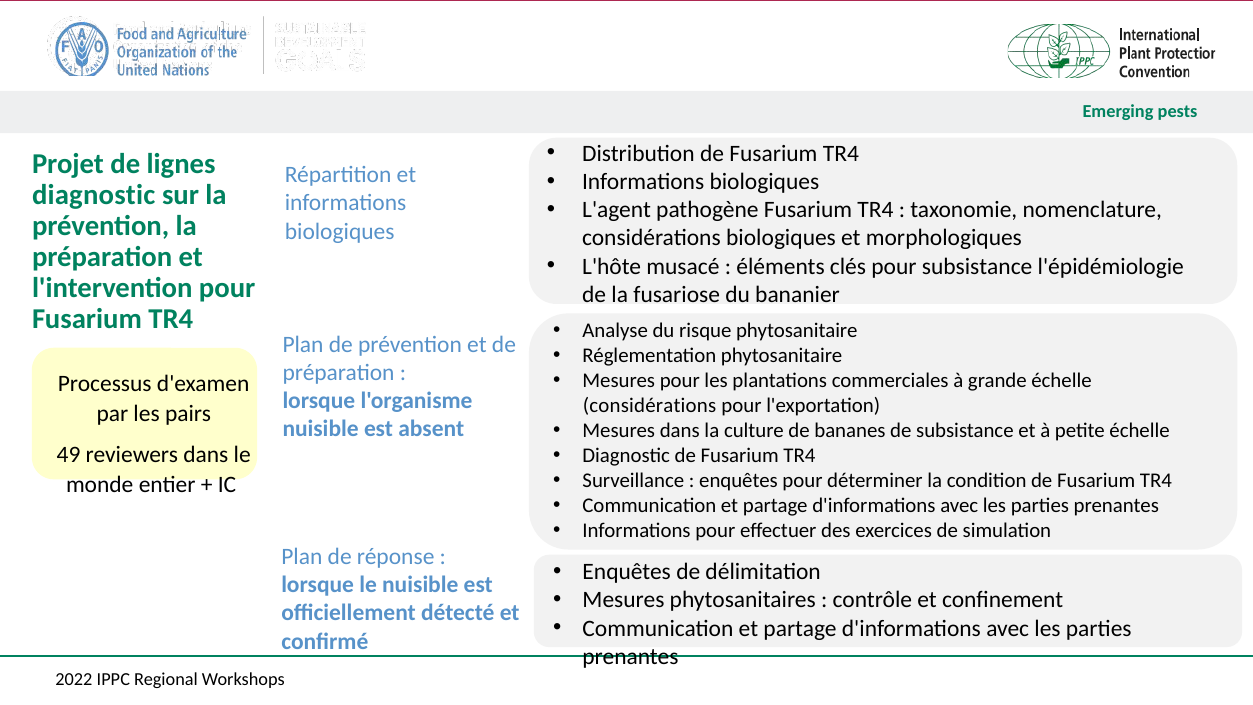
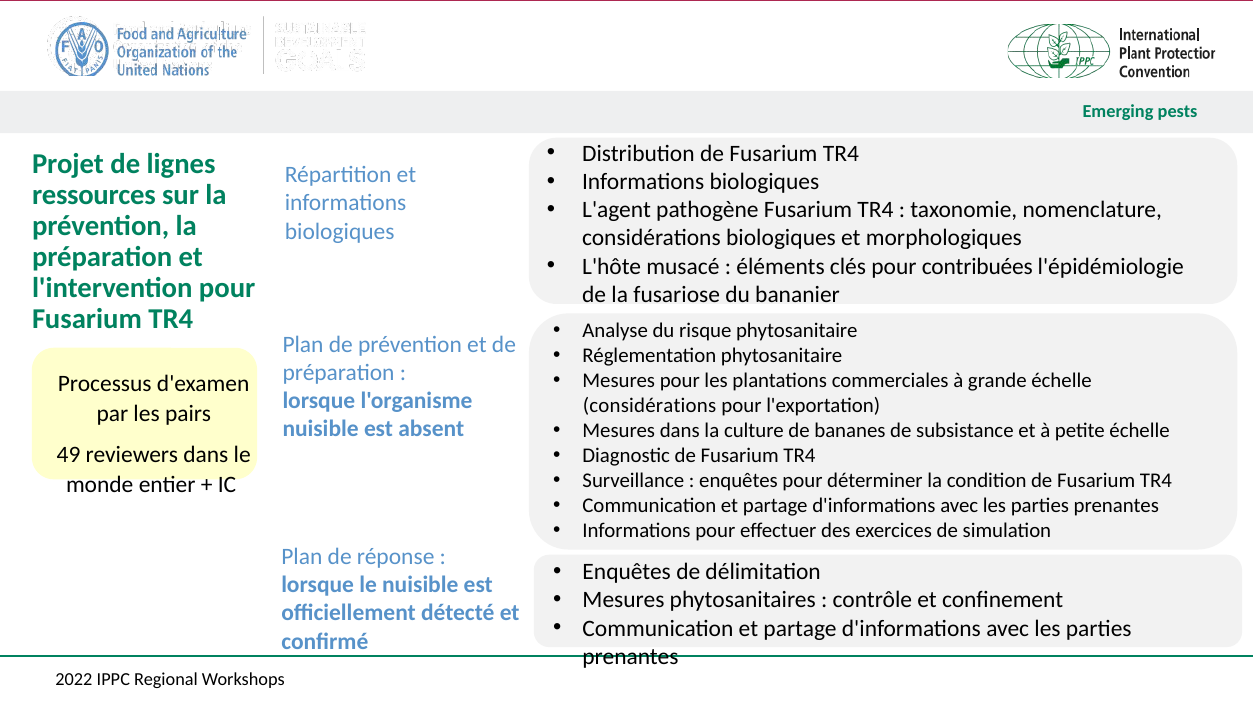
diagnostic at (94, 195): diagnostic -> ressources
pour subsistance: subsistance -> contribuées
